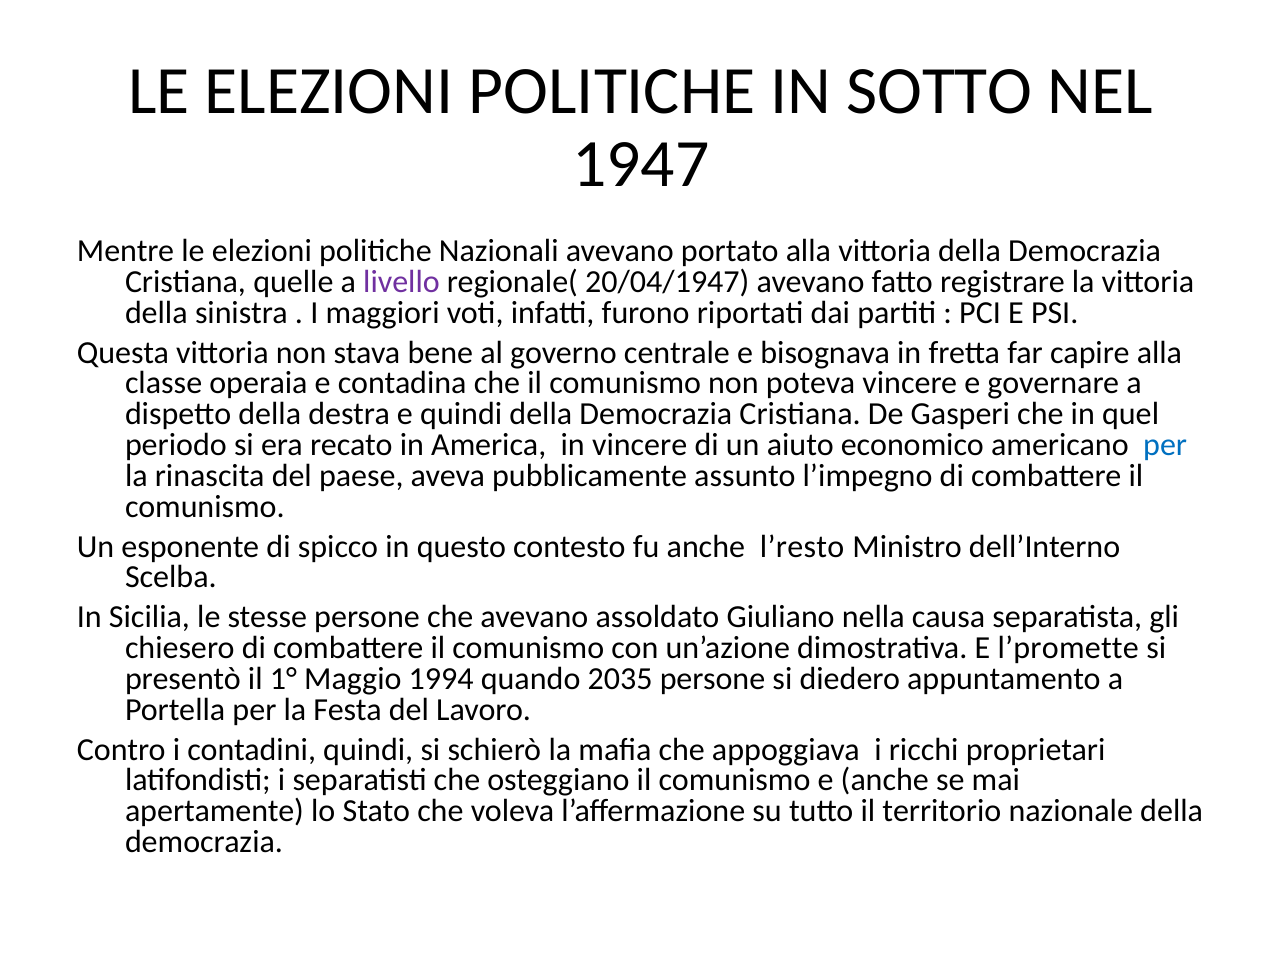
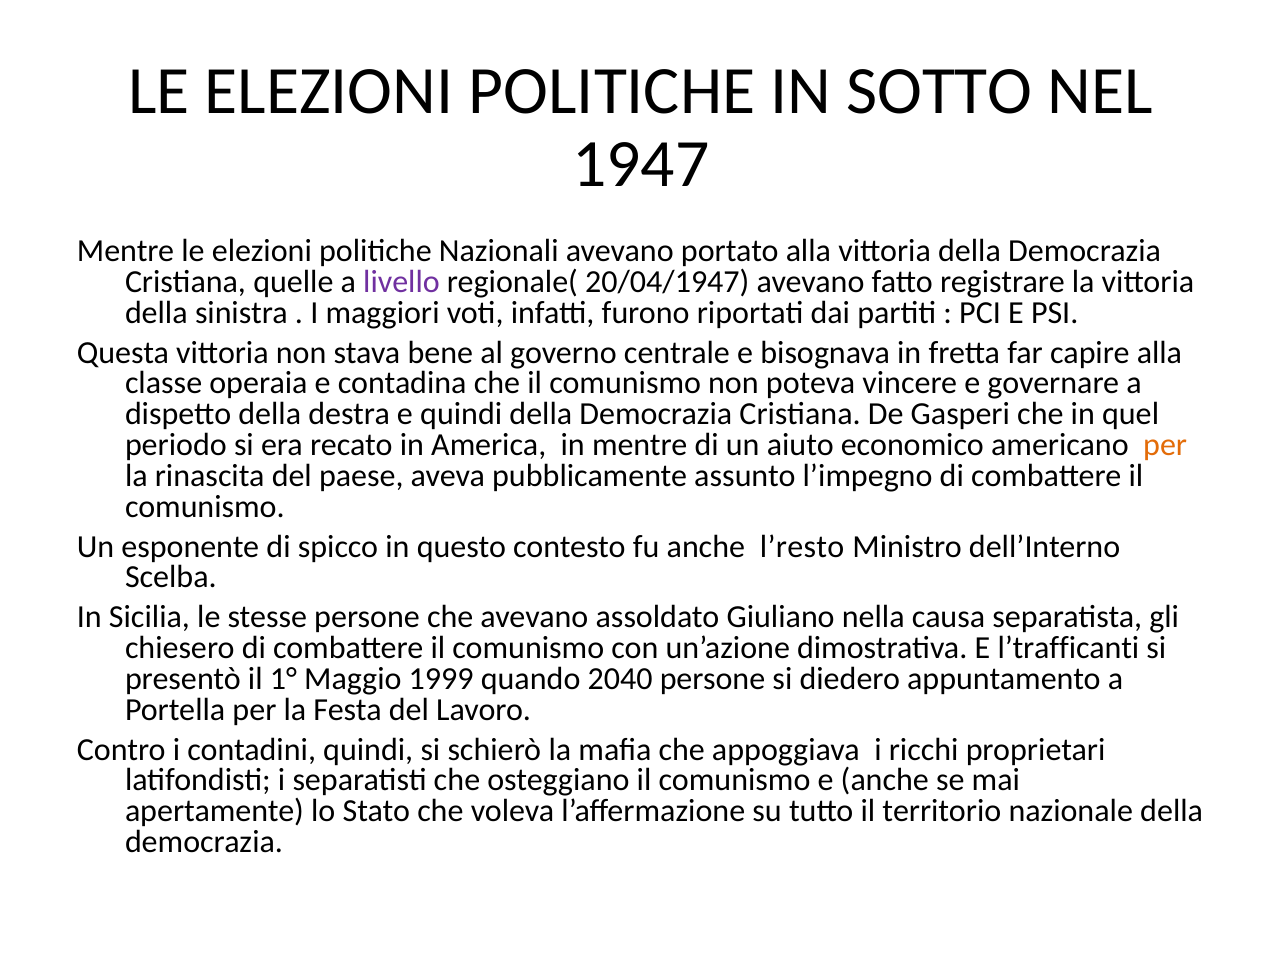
in vincere: vincere -> mentre
per at (1165, 445) colour: blue -> orange
l’promette: l’promette -> l’trafficanti
1994: 1994 -> 1999
2035: 2035 -> 2040
